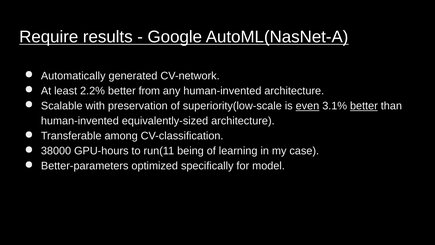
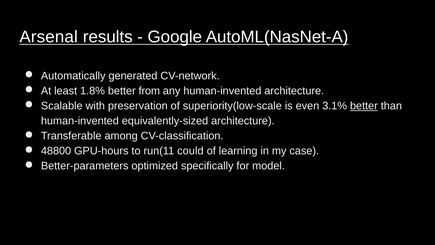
Require: Require -> Arsenal
2.2%: 2.2% -> 1.8%
even underline: present -> none
38000: 38000 -> 48800
being: being -> could
